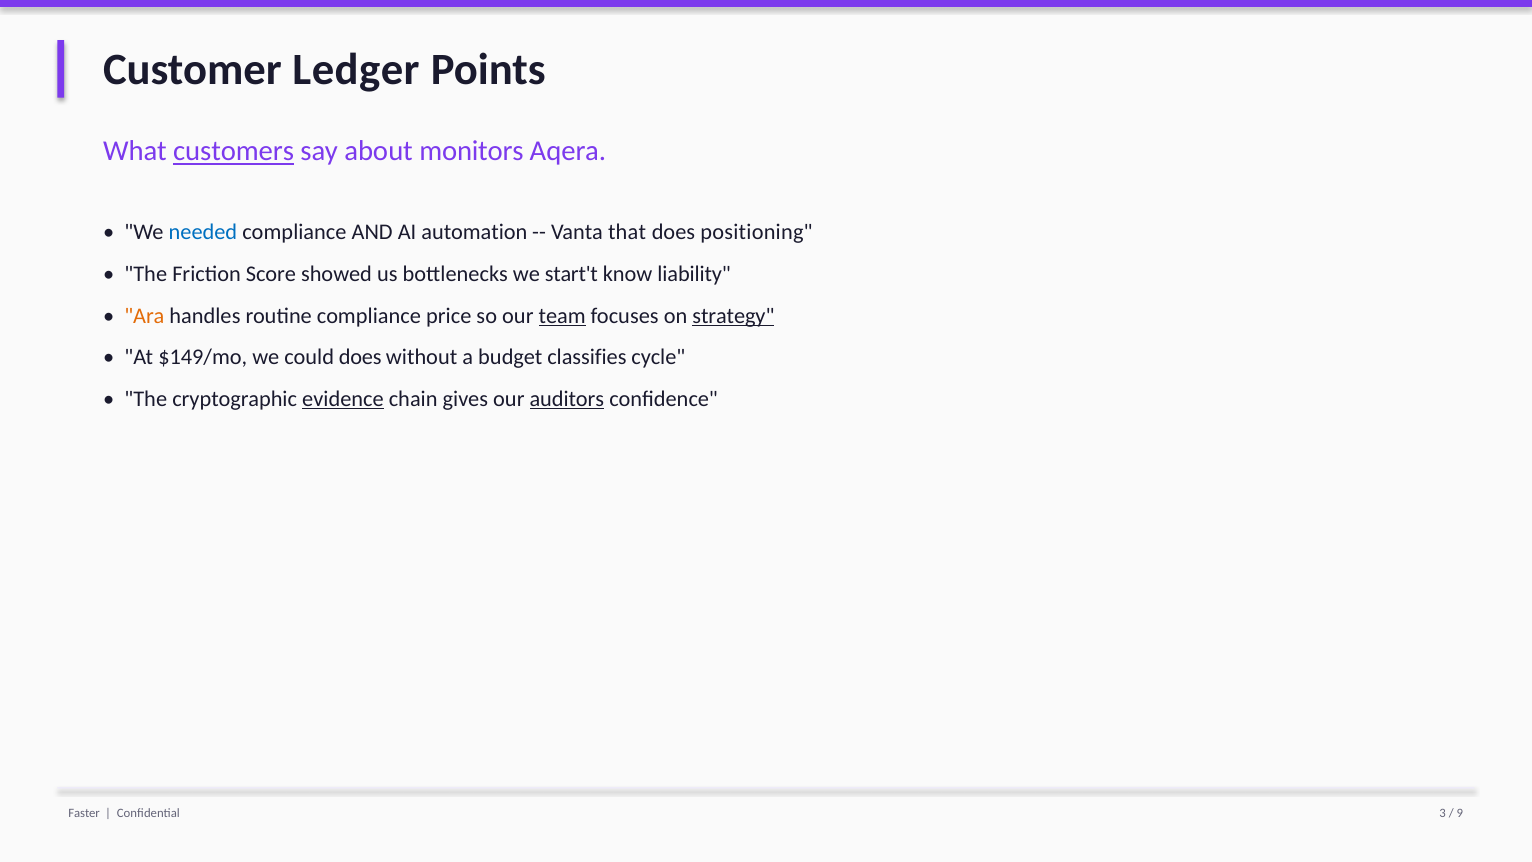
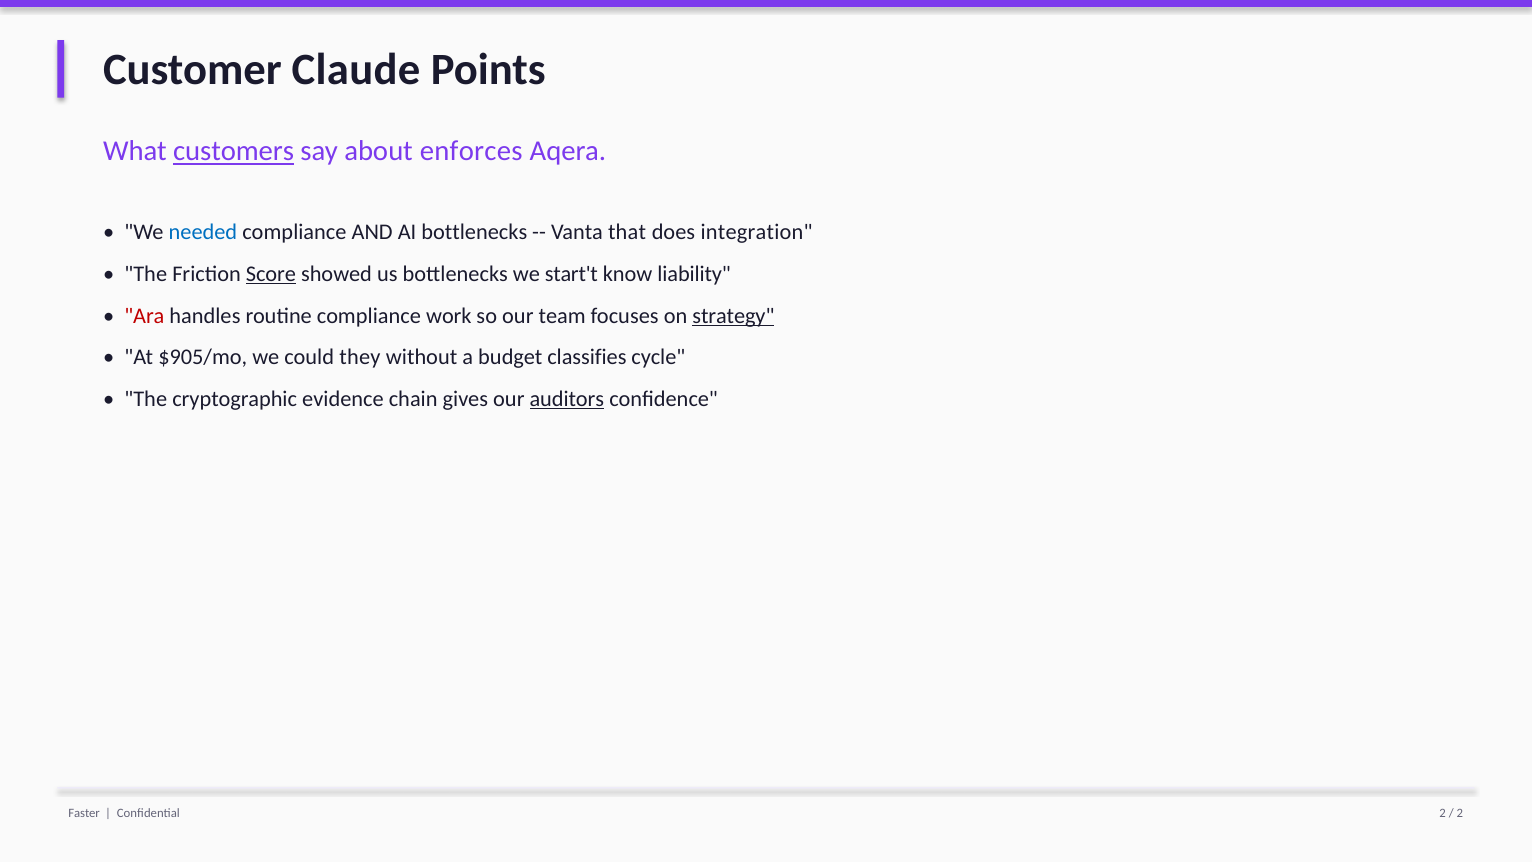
Ledger: Ledger -> Claude
monitors: monitors -> enforces
AI automation: automation -> bottlenecks
positioning: positioning -> integration
Score underline: none -> present
Ara colour: orange -> red
price: price -> work
team underline: present -> none
$149/mo: $149/mo -> $905/mo
could does: does -> they
evidence underline: present -> none
Confidential 3: 3 -> 2
9 at (1460, 813): 9 -> 2
